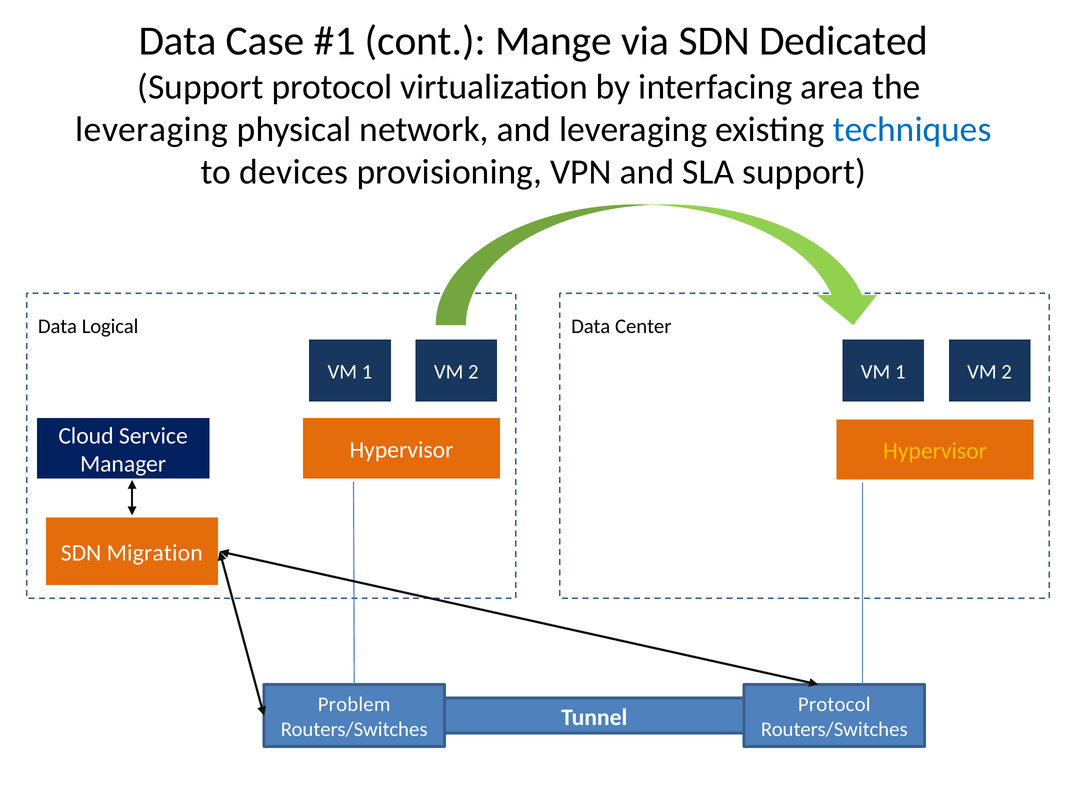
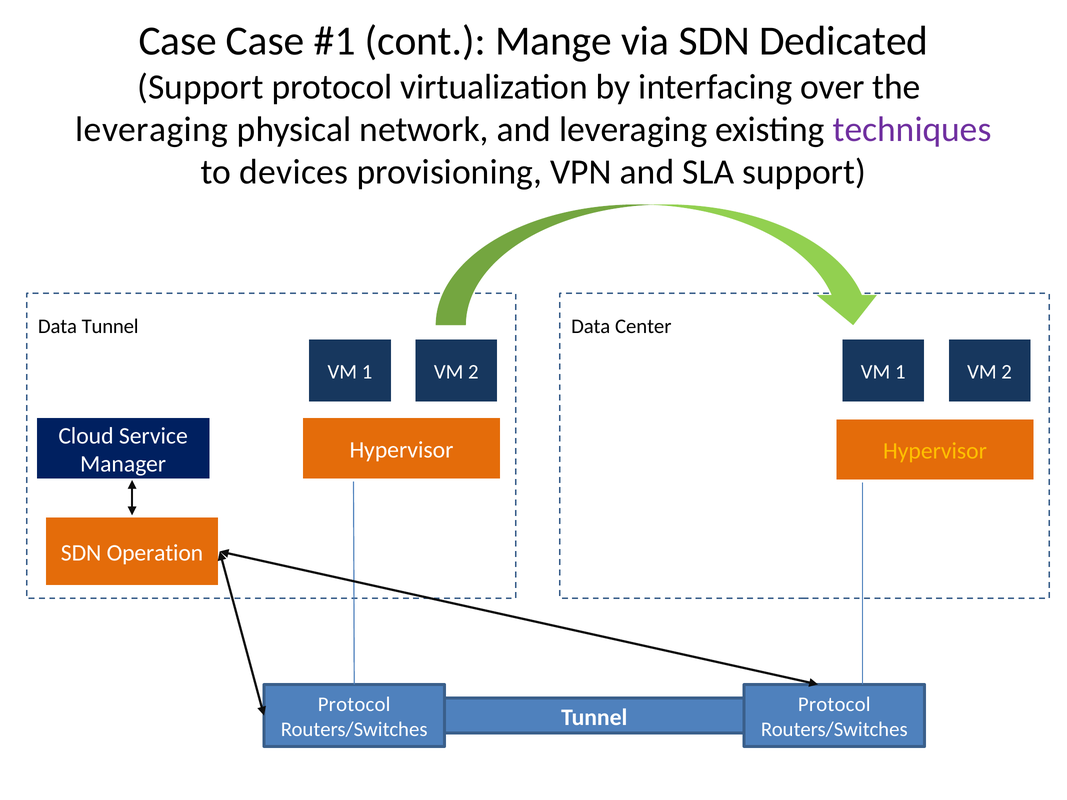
Data at (178, 41): Data -> Case
area: area -> over
techniques colour: blue -> purple
Data Logical: Logical -> Tunnel
Migration: Migration -> Operation
Problem at (354, 705): Problem -> Protocol
